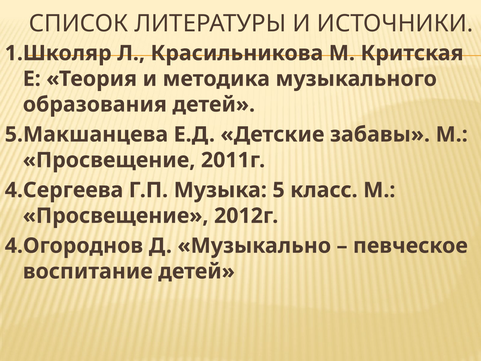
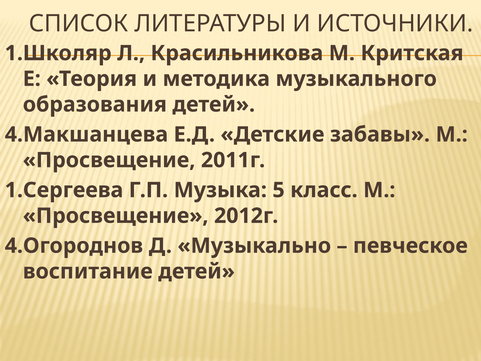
5.Макшанцева: 5.Макшанцева -> 4.Макшанцева
4.Сергеева: 4.Сергеева -> 1.Сергеева
